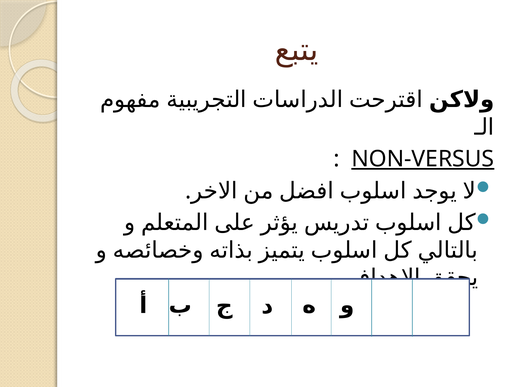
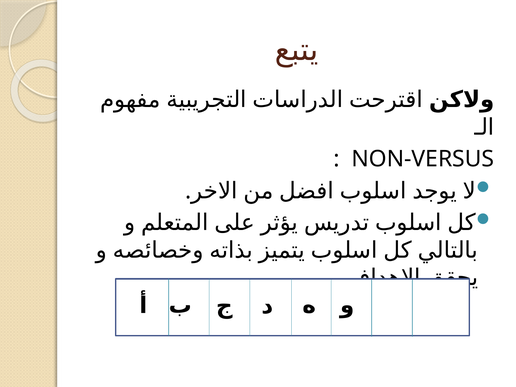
NON-VERSUS underline: present -> none
